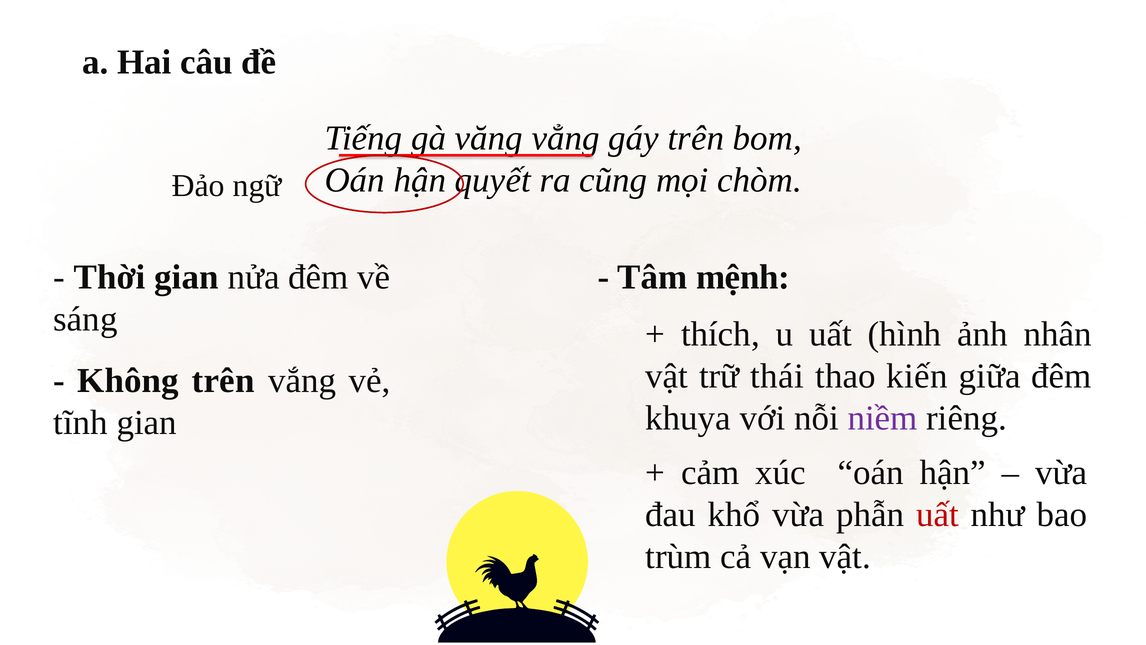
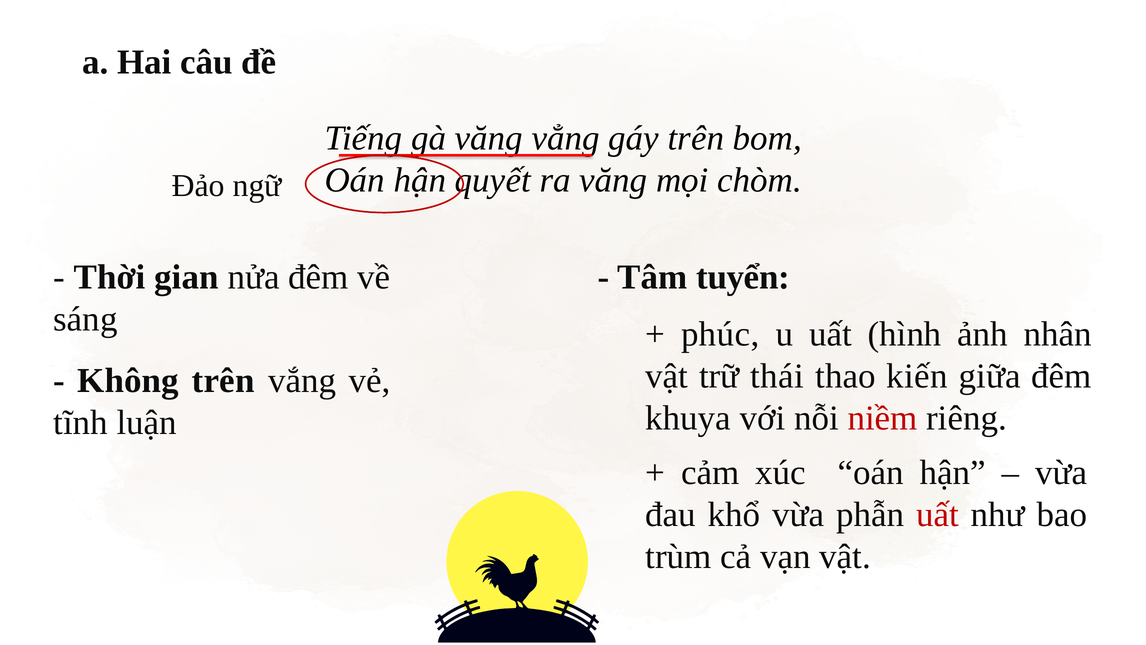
ra cũng: cũng -> văng
mệnh: mệnh -> tuyển
thích: thích -> phúc
niềm colour: purple -> red
tĩnh gian: gian -> luận
